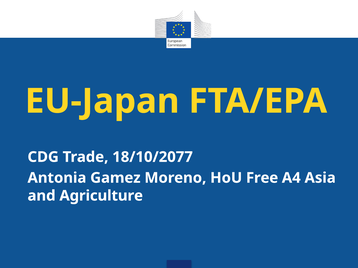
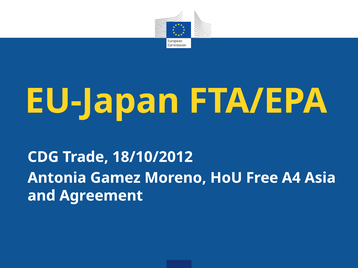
18/10/2077: 18/10/2077 -> 18/10/2012
Agriculture: Agriculture -> Agreement
